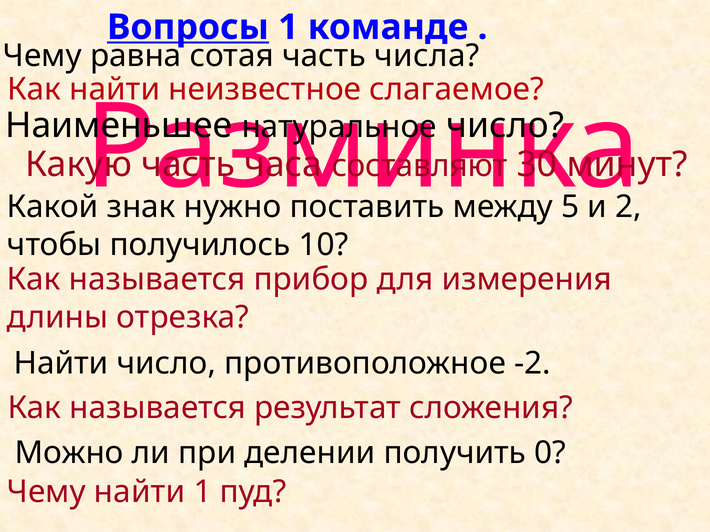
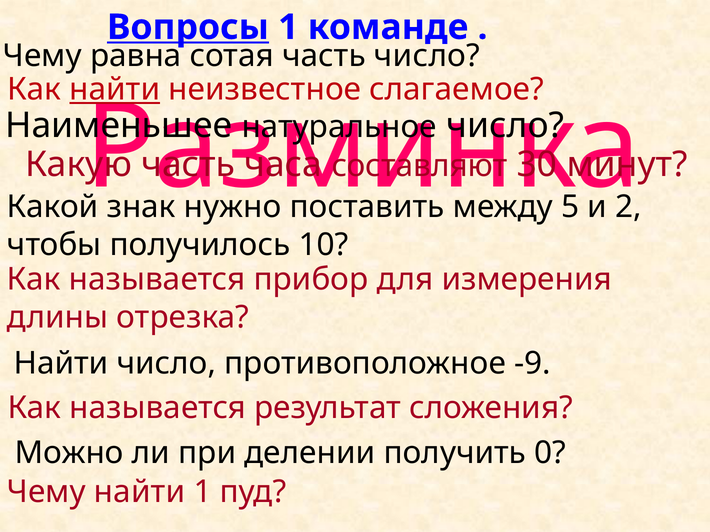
часть числа: числа -> число
найти at (115, 90) underline: none -> present
-2: -2 -> -9
